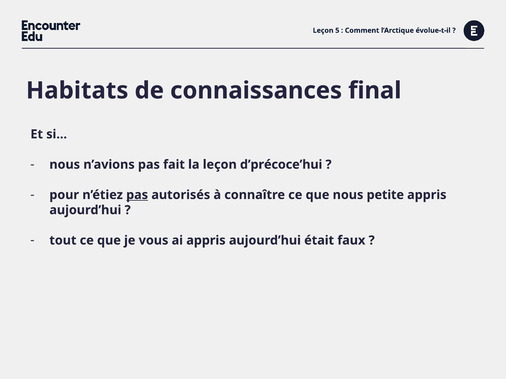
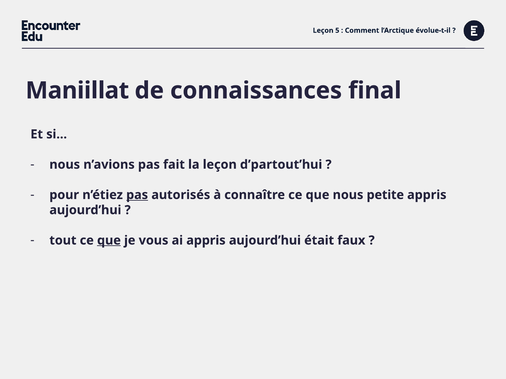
Habitats: Habitats -> Maniillat
d’précoce’hui: d’précoce’hui -> d’partout’hui
que at (109, 241) underline: none -> present
